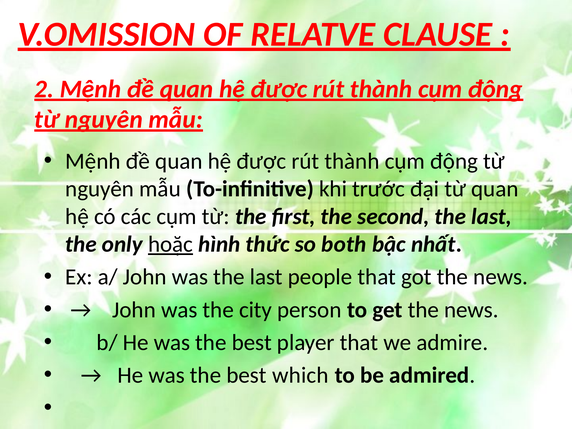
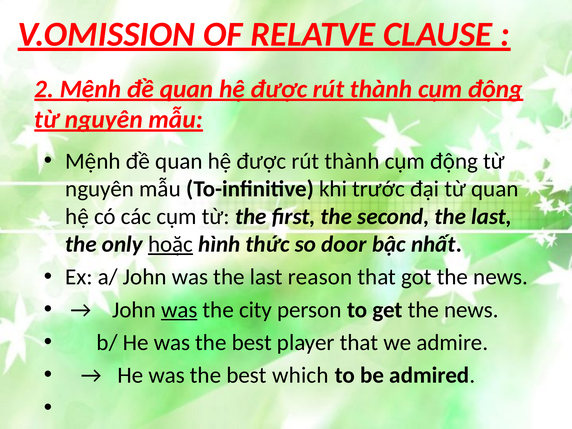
both: both -> door
people: people -> reason
was at (179, 310) underline: none -> present
